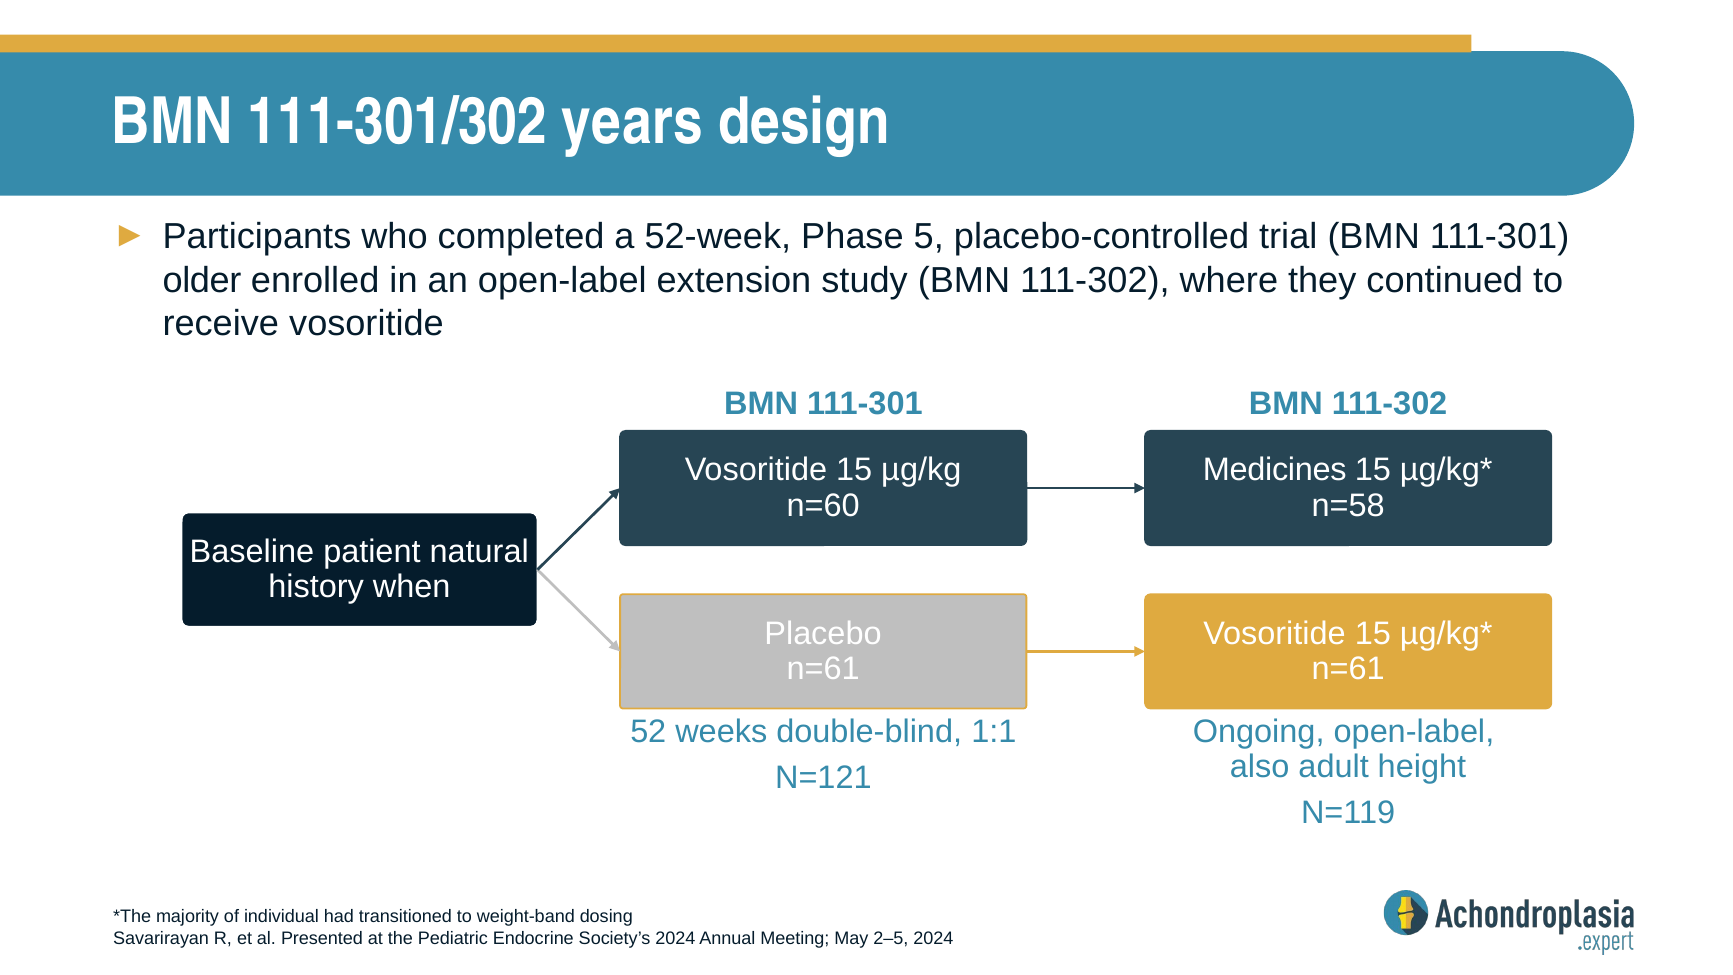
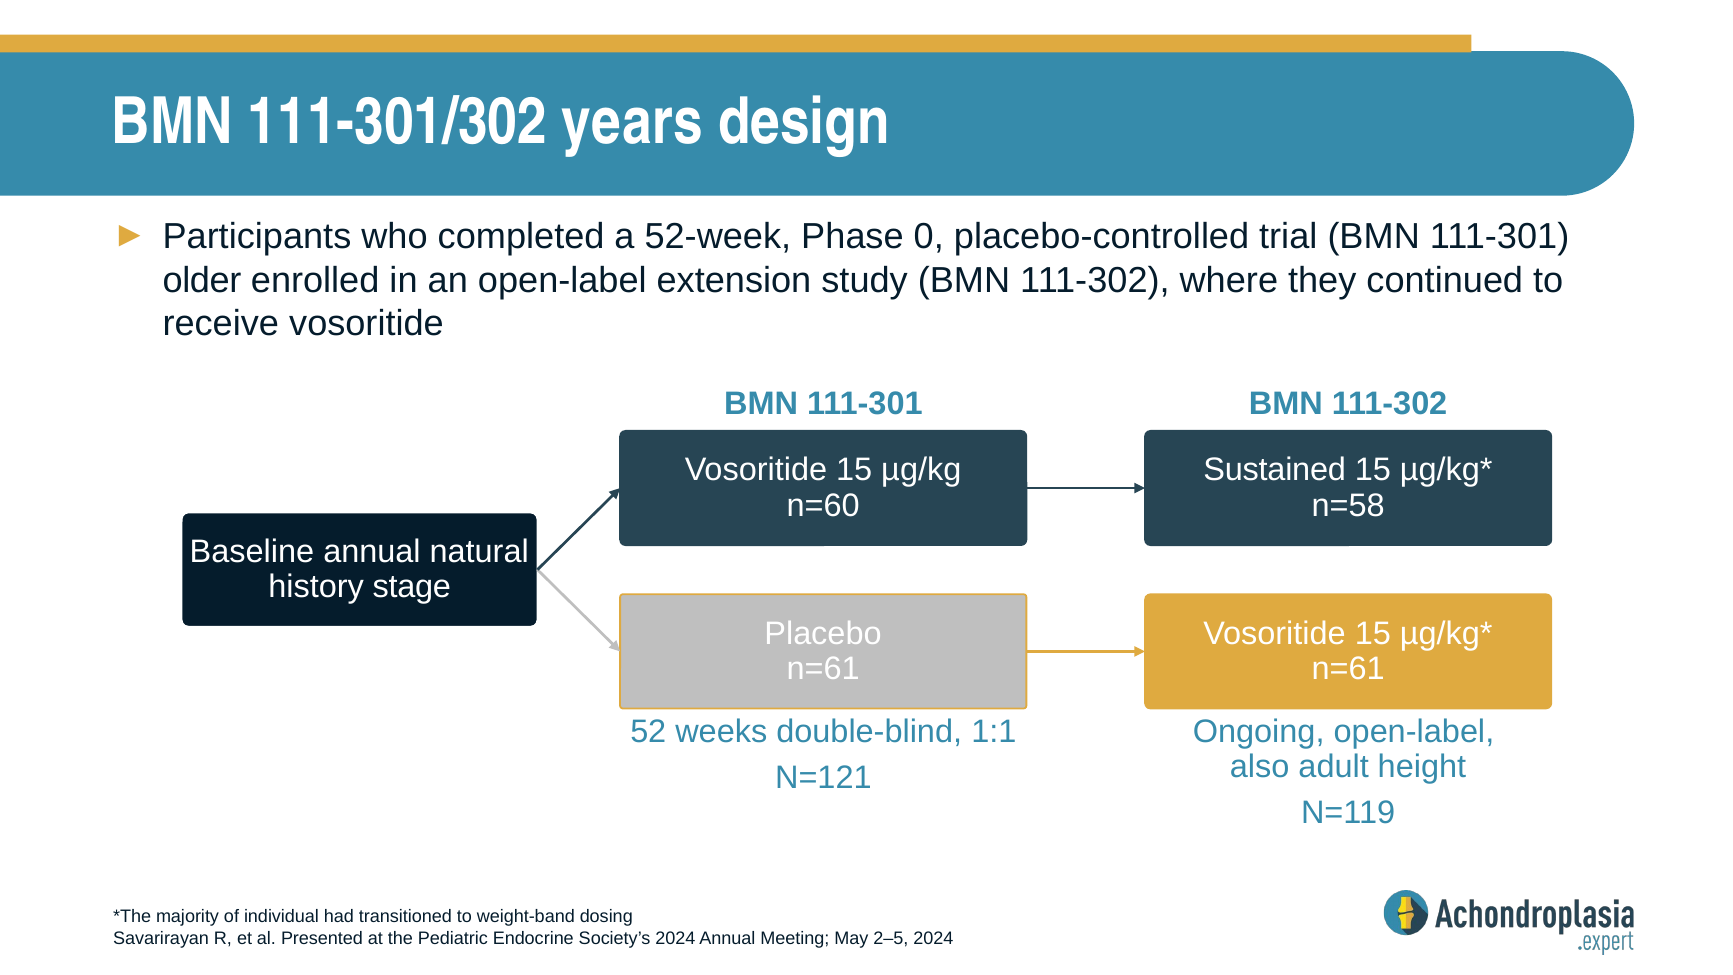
5: 5 -> 0
Medicines: Medicines -> Sustained
Baseline patient: patient -> annual
when: when -> stage
